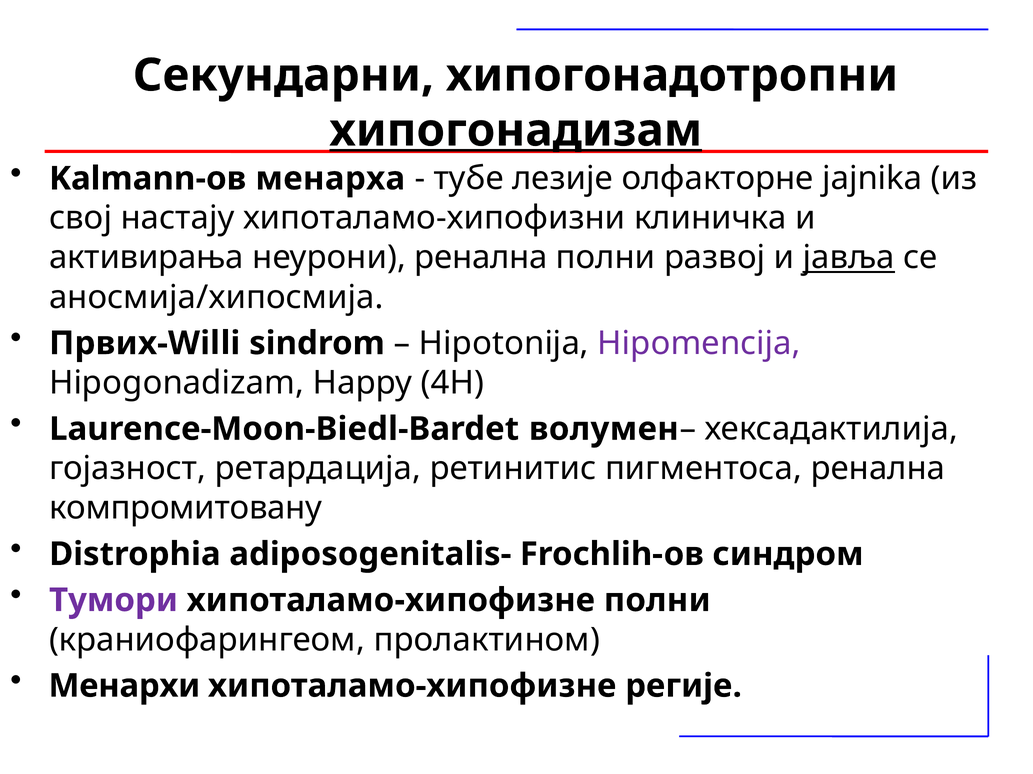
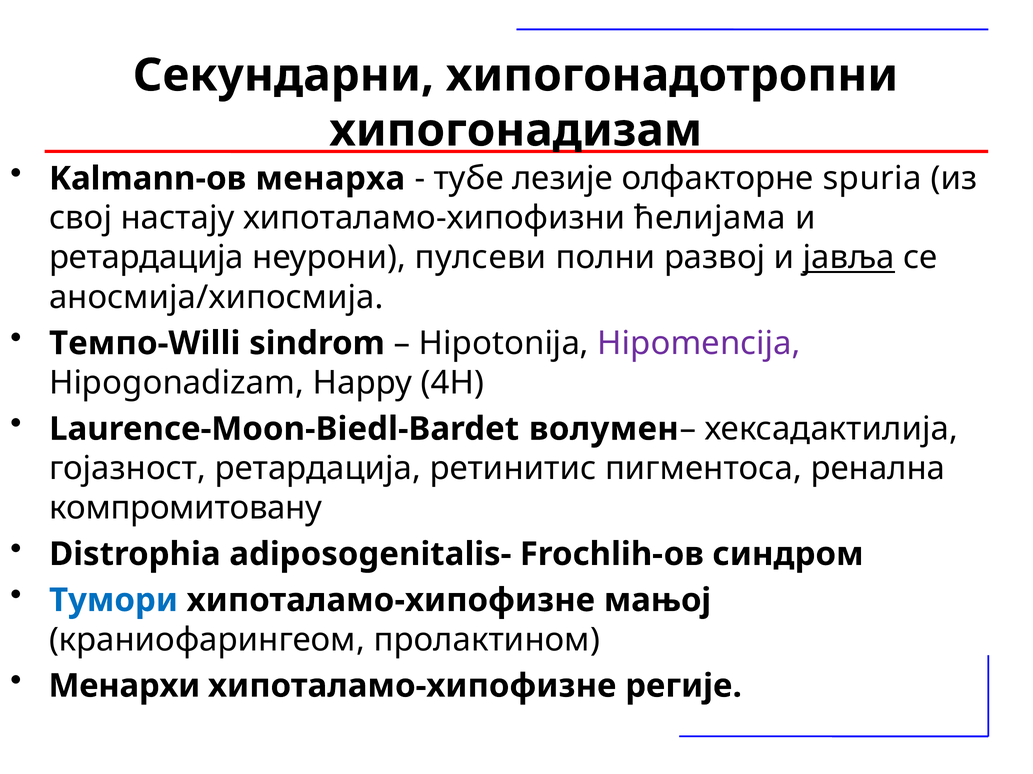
хипогонадизам underline: present -> none
jajnika: jajnika -> spuria
клиничка: клиничка -> ћелијамa
активирања at (146, 258): активирања -> ретардација
неурони ренална: ренална -> пулсеви
Првих-Willi: Првих-Willi -> Темпо-Willi
Тумори colour: purple -> blue
хипоталамо-хипофизне полни: полни -> мањој
